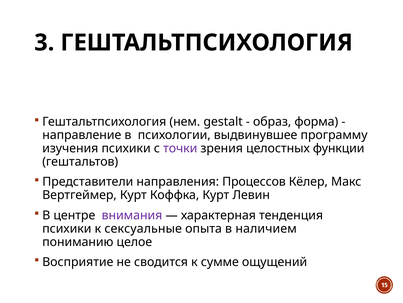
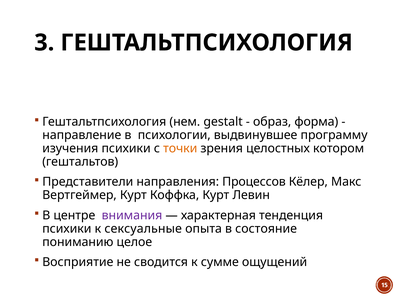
точки colour: purple -> orange
функции: функции -> котором
наличием: наличием -> состояние
